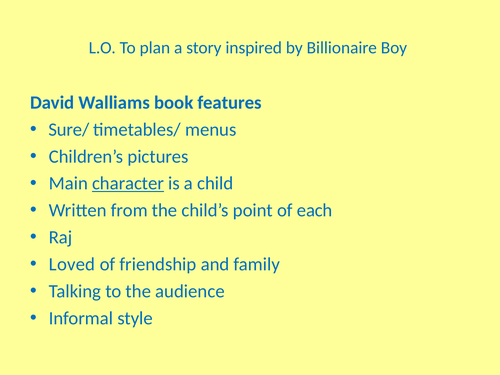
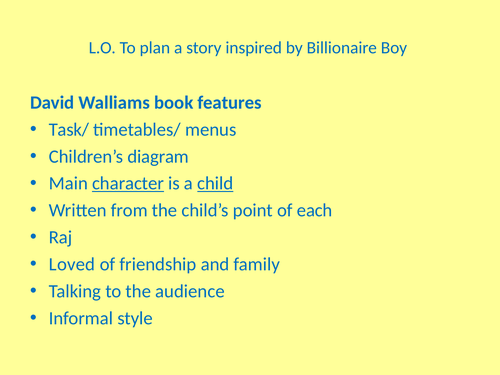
Sure/: Sure/ -> Task/
pictures: pictures -> diagram
child underline: none -> present
